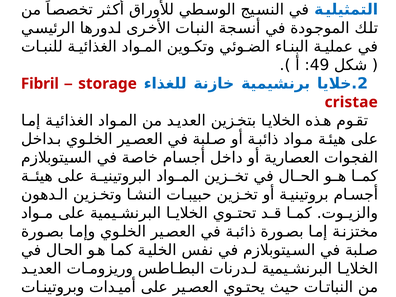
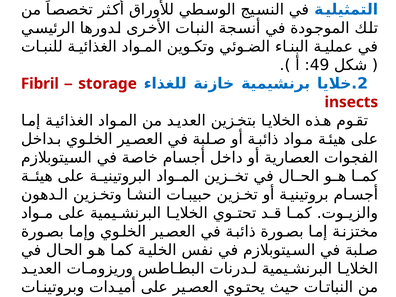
cristae: cristae -> insects
